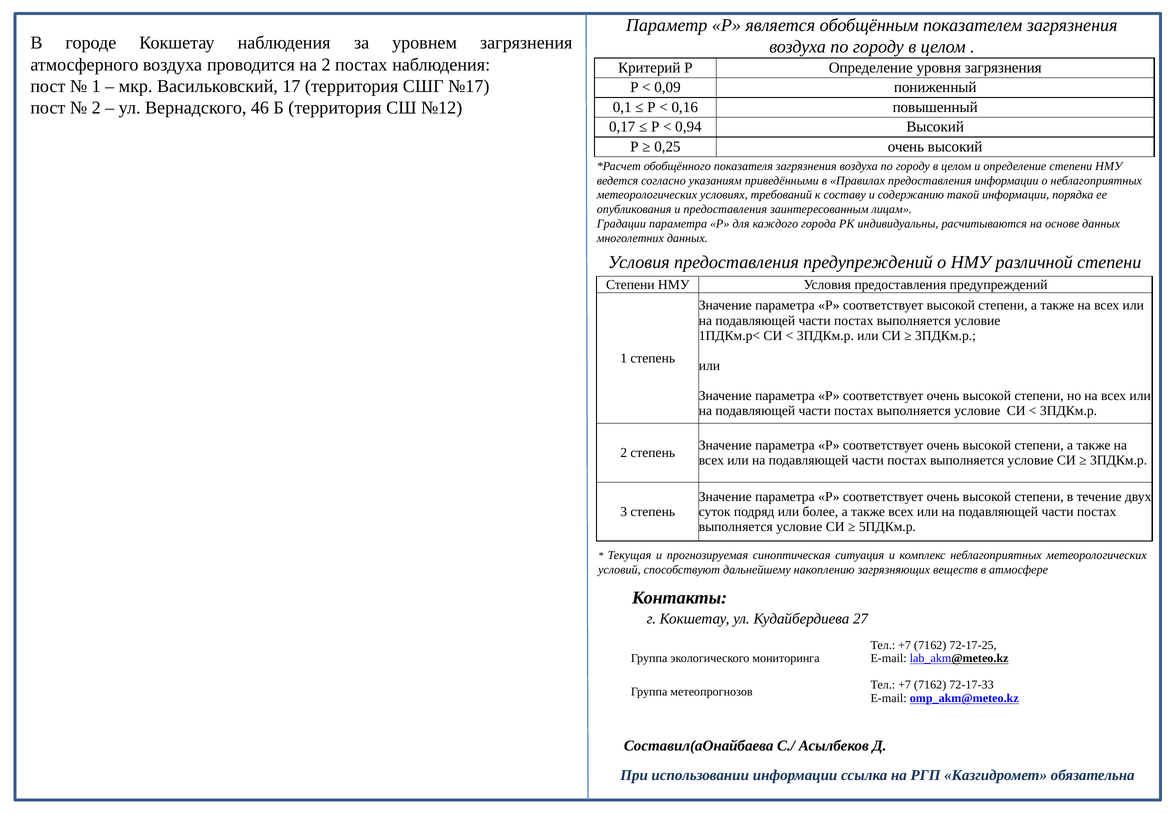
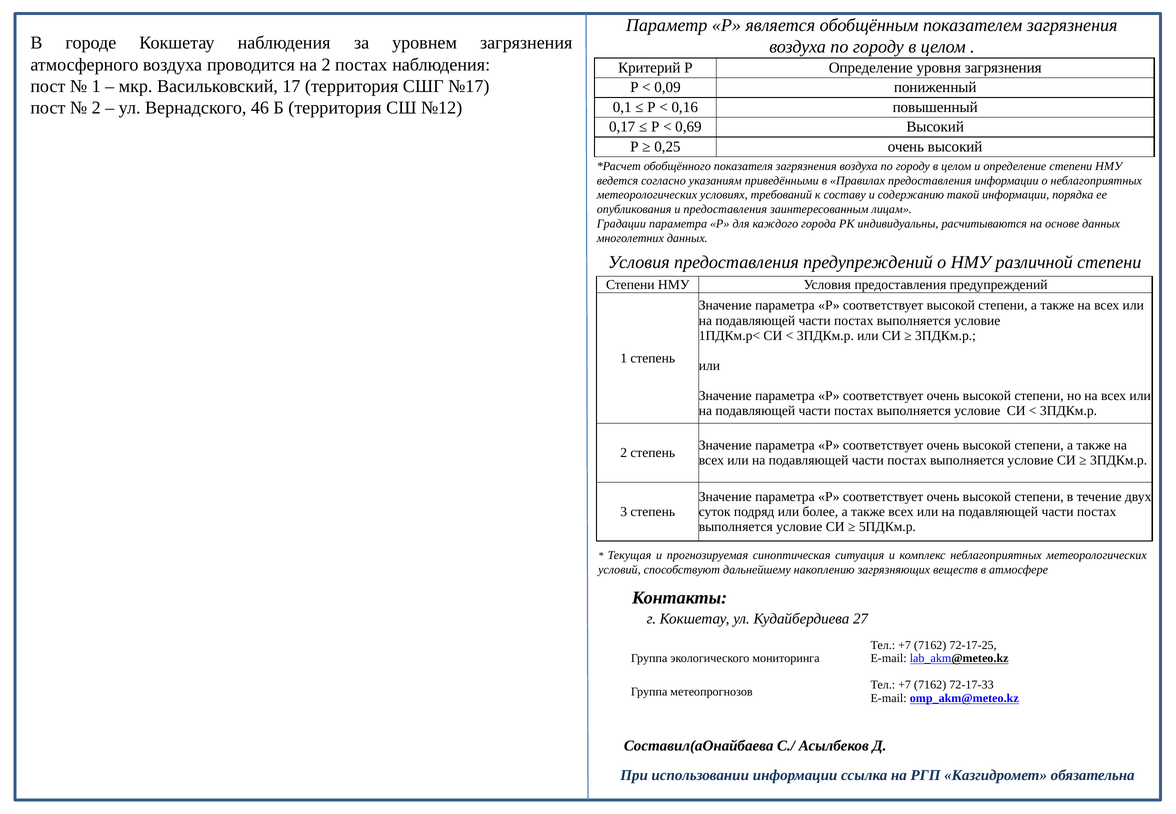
0,94: 0,94 -> 0,69
